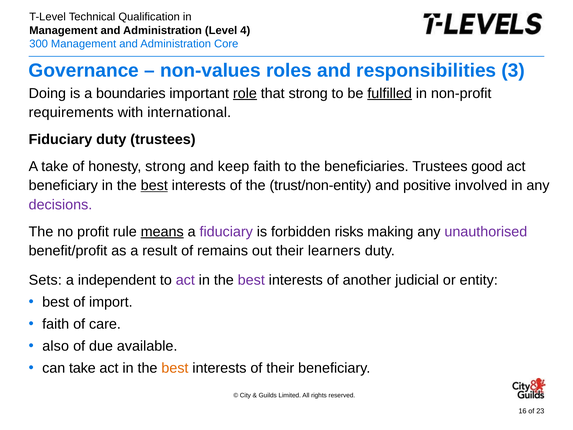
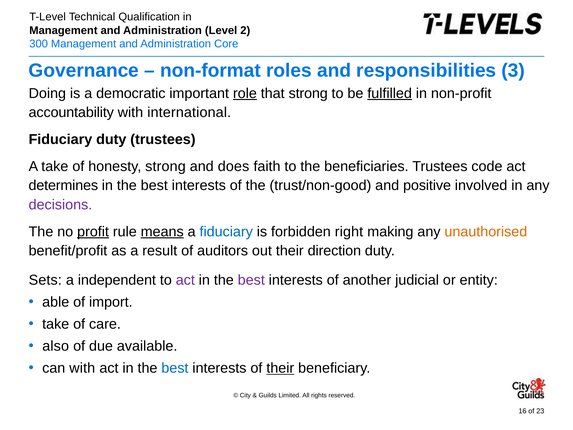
4: 4 -> 2
non-values: non-values -> non-format
boundaries: boundaries -> democratic
requirements: requirements -> accountability
keep: keep -> does
good: good -> code
beneficiary at (63, 185): beneficiary -> determines
best at (154, 185) underline: present -> none
trust/non-entity: trust/non-entity -> trust/non-good
profit underline: none -> present
fiduciary at (226, 232) colour: purple -> blue
risks: risks -> right
unauthorised colour: purple -> orange
remains: remains -> auditors
learners: learners -> direction
best at (56, 302): best -> able
faith at (56, 324): faith -> take
can take: take -> with
best at (175, 368) colour: orange -> blue
their at (280, 368) underline: none -> present
